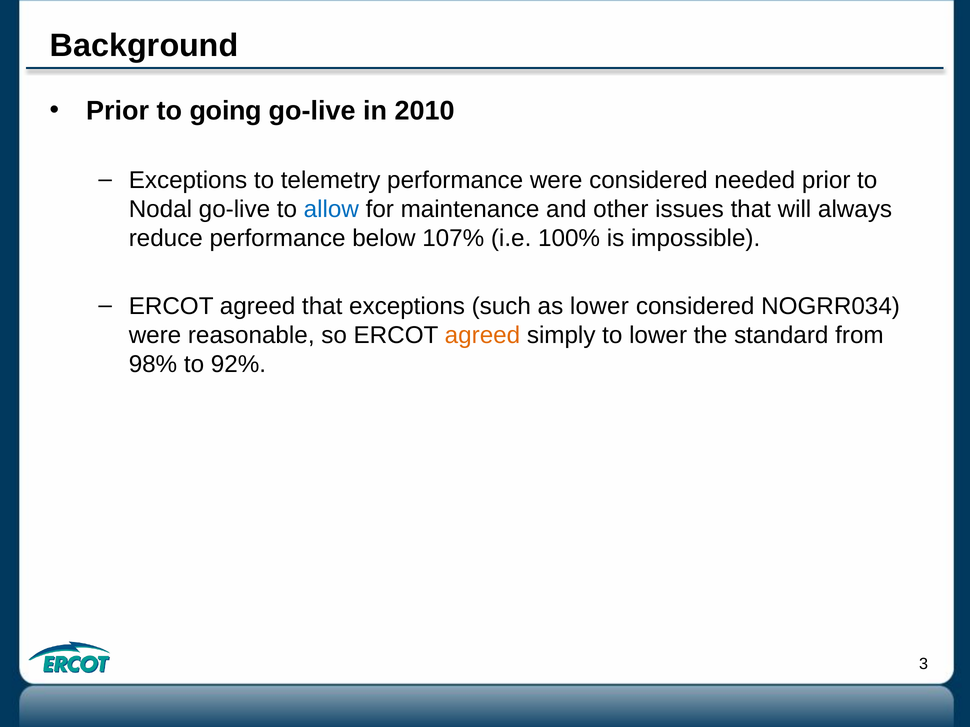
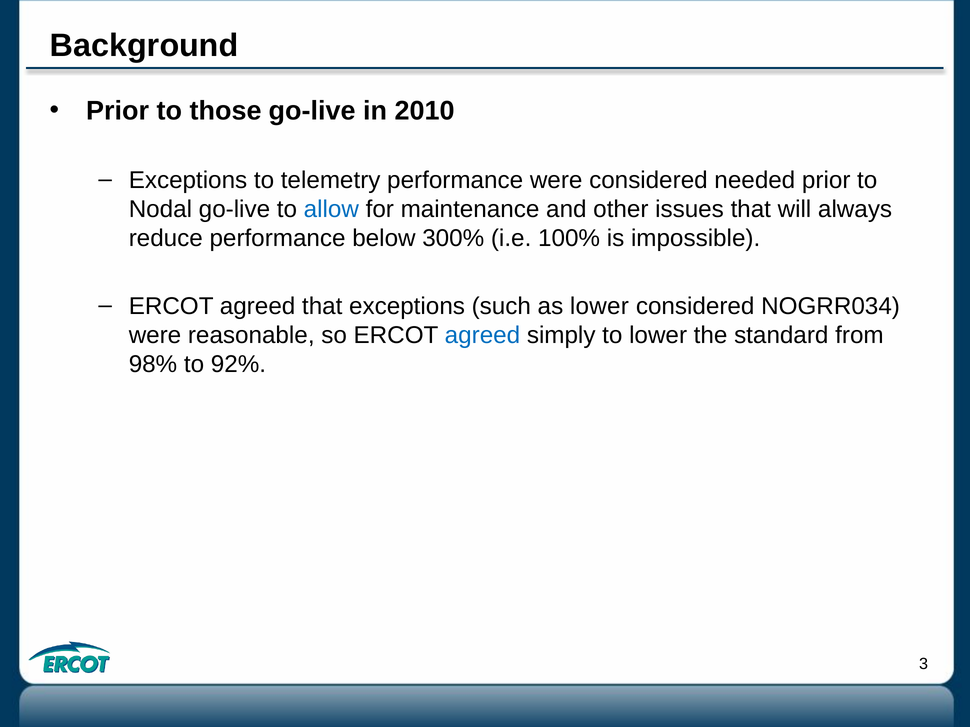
going: going -> those
107%: 107% -> 300%
agreed at (482, 335) colour: orange -> blue
